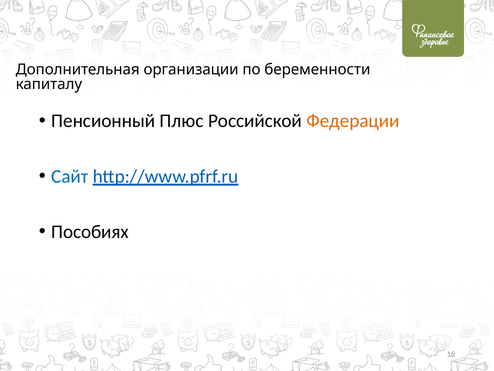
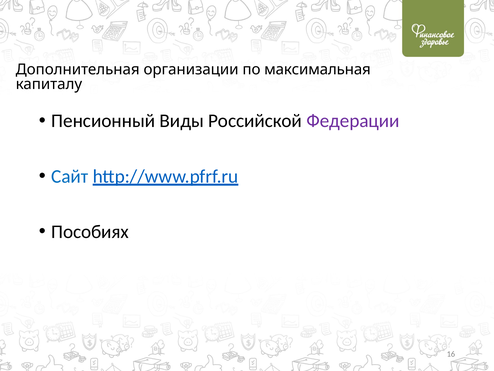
беременности: беременности -> максимальная
Плюс: Плюс -> Виды
Федерации colour: orange -> purple
